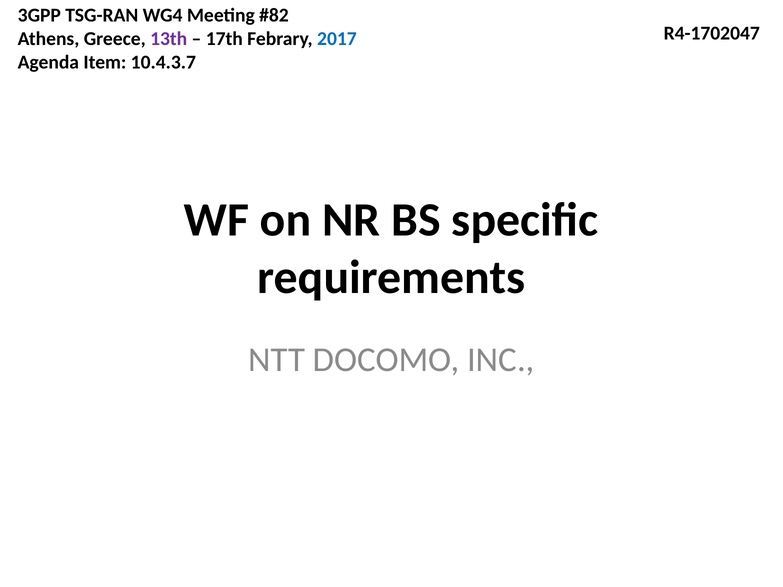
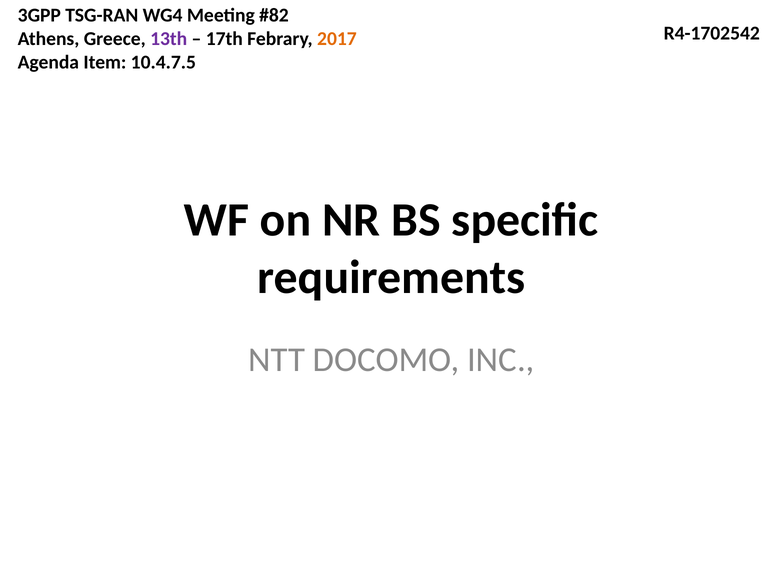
R4-1702047: R4-1702047 -> R4-1702542
2017 colour: blue -> orange
10.4.3.7: 10.4.3.7 -> 10.4.7.5
